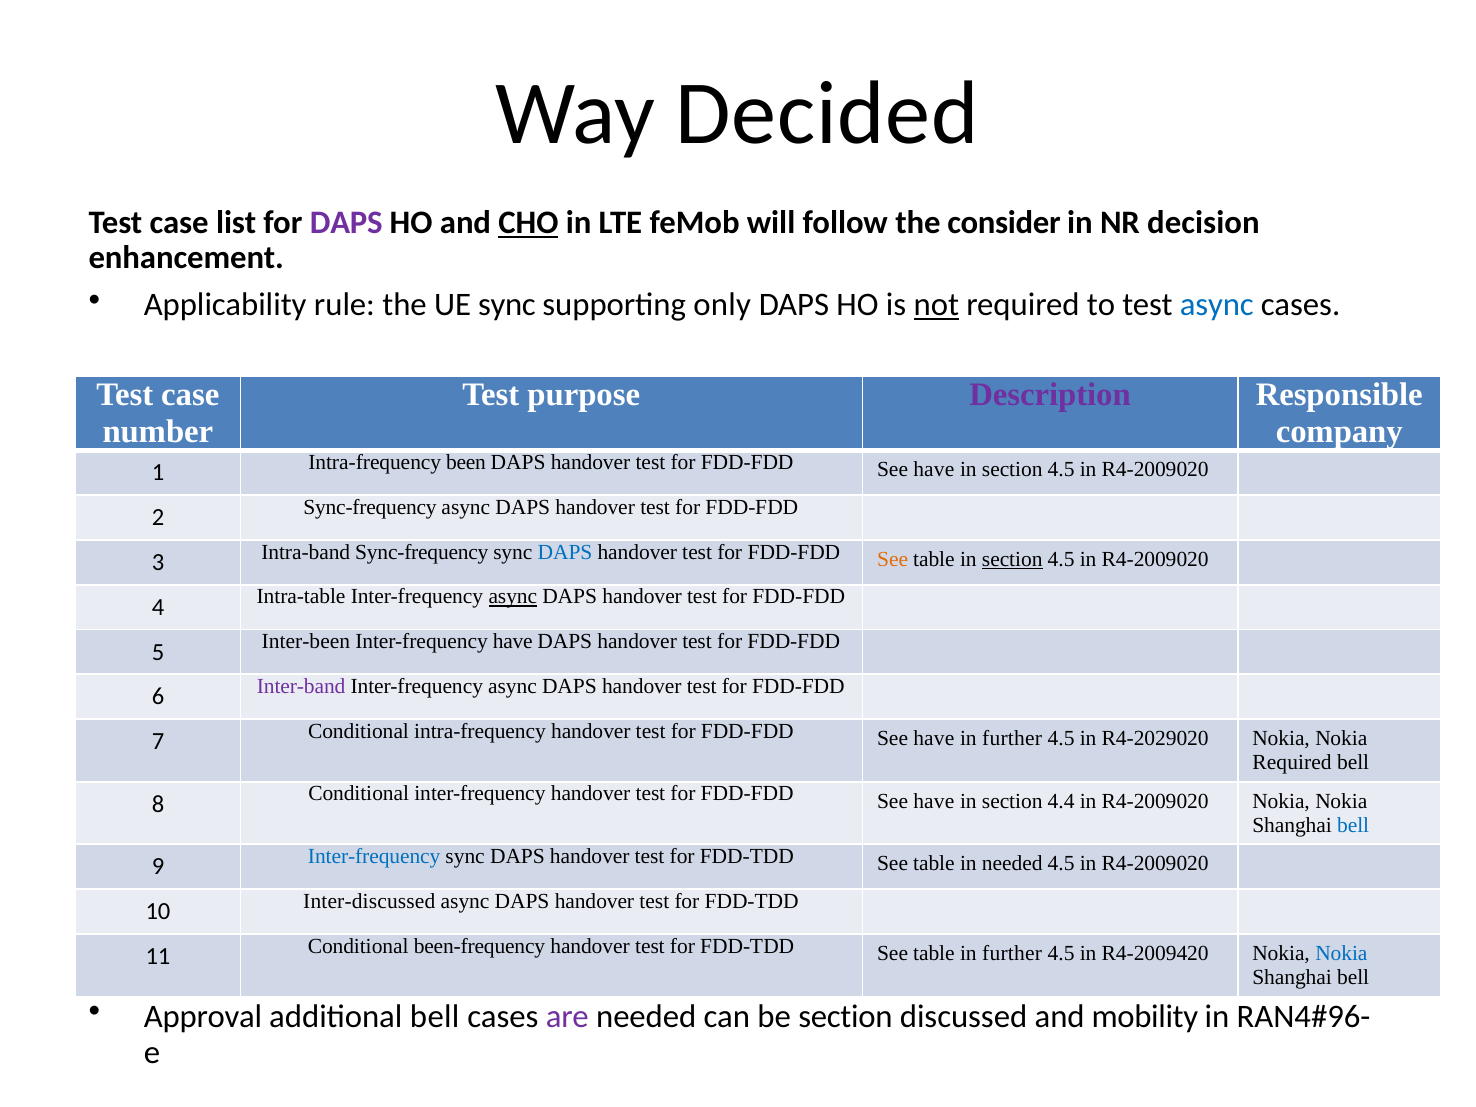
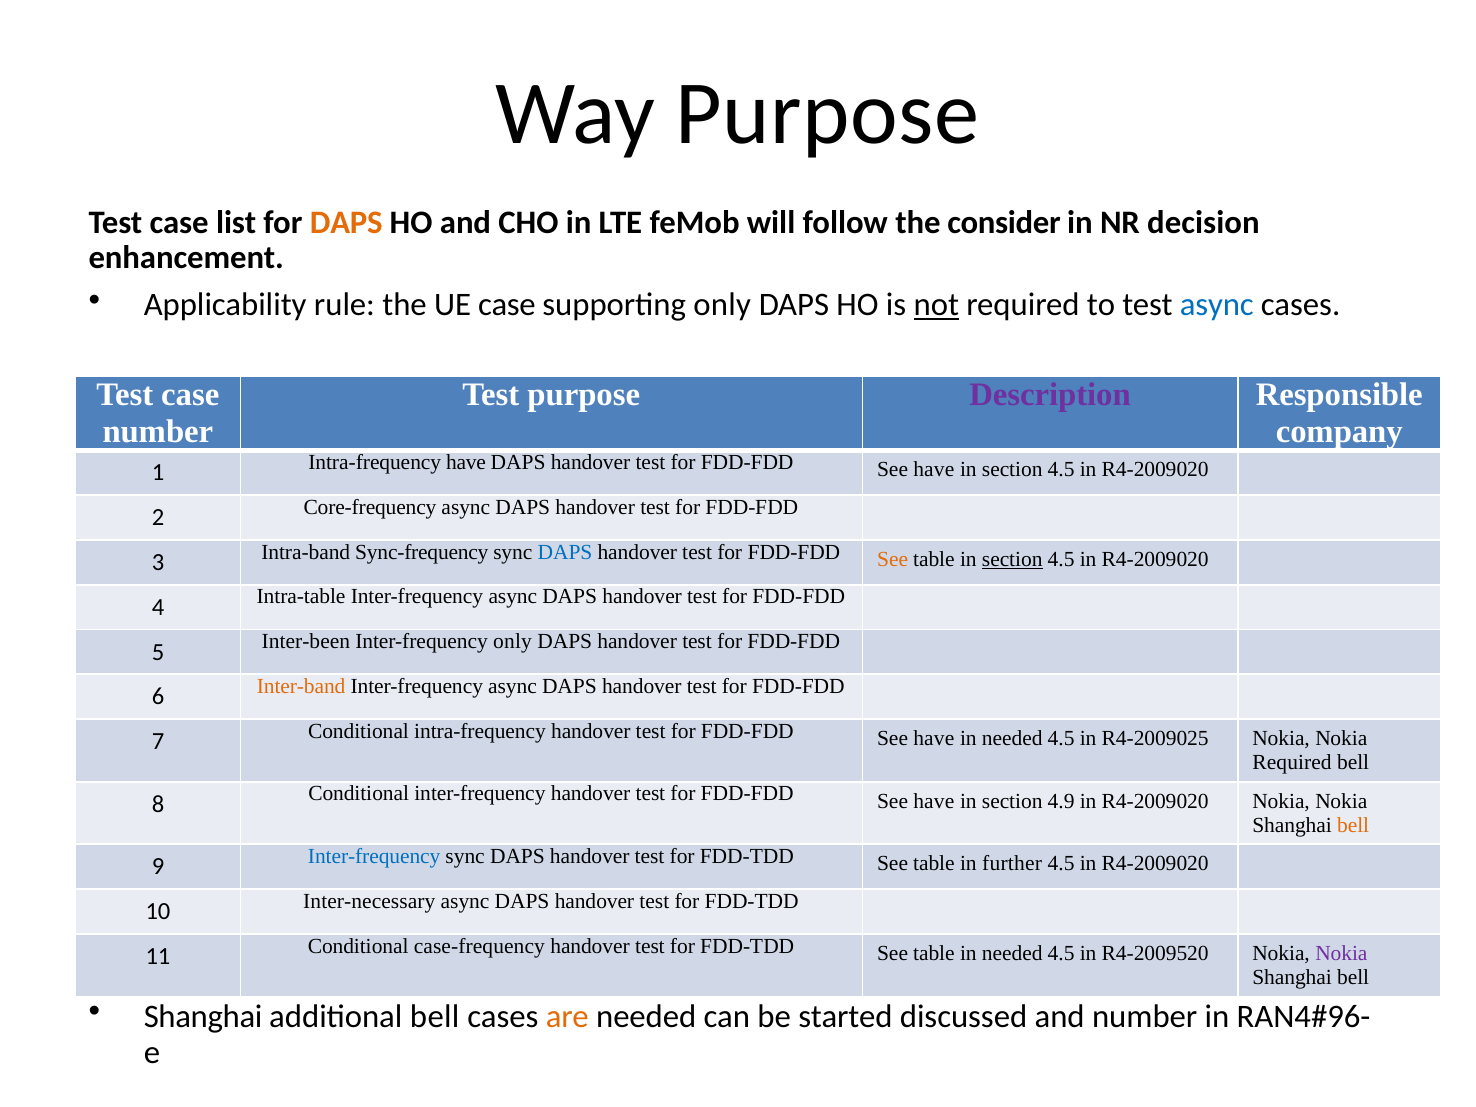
Way Decided: Decided -> Purpose
DAPS at (346, 222) colour: purple -> orange
CHO underline: present -> none
UE sync: sync -> case
Intra-frequency been: been -> have
2 Sync-frequency: Sync-frequency -> Core-frequency
async at (513, 597) underline: present -> none
Inter-frequency have: have -> only
Inter-band colour: purple -> orange
further at (1012, 739): further -> needed
R4-2029020: R4-2029020 -> R4-2009025
4.4: 4.4 -> 4.9
bell at (1353, 825) colour: blue -> orange
in needed: needed -> further
Inter-discussed: Inter-discussed -> Inter-necessary
been-frequency: been-frequency -> case-frequency
table in further: further -> needed
R4-2009420: R4-2009420 -> R4-2009520
Nokia at (1341, 953) colour: blue -> purple
Approval at (203, 1017): Approval -> Shanghai
are colour: purple -> orange
be section: section -> started
and mobility: mobility -> number
